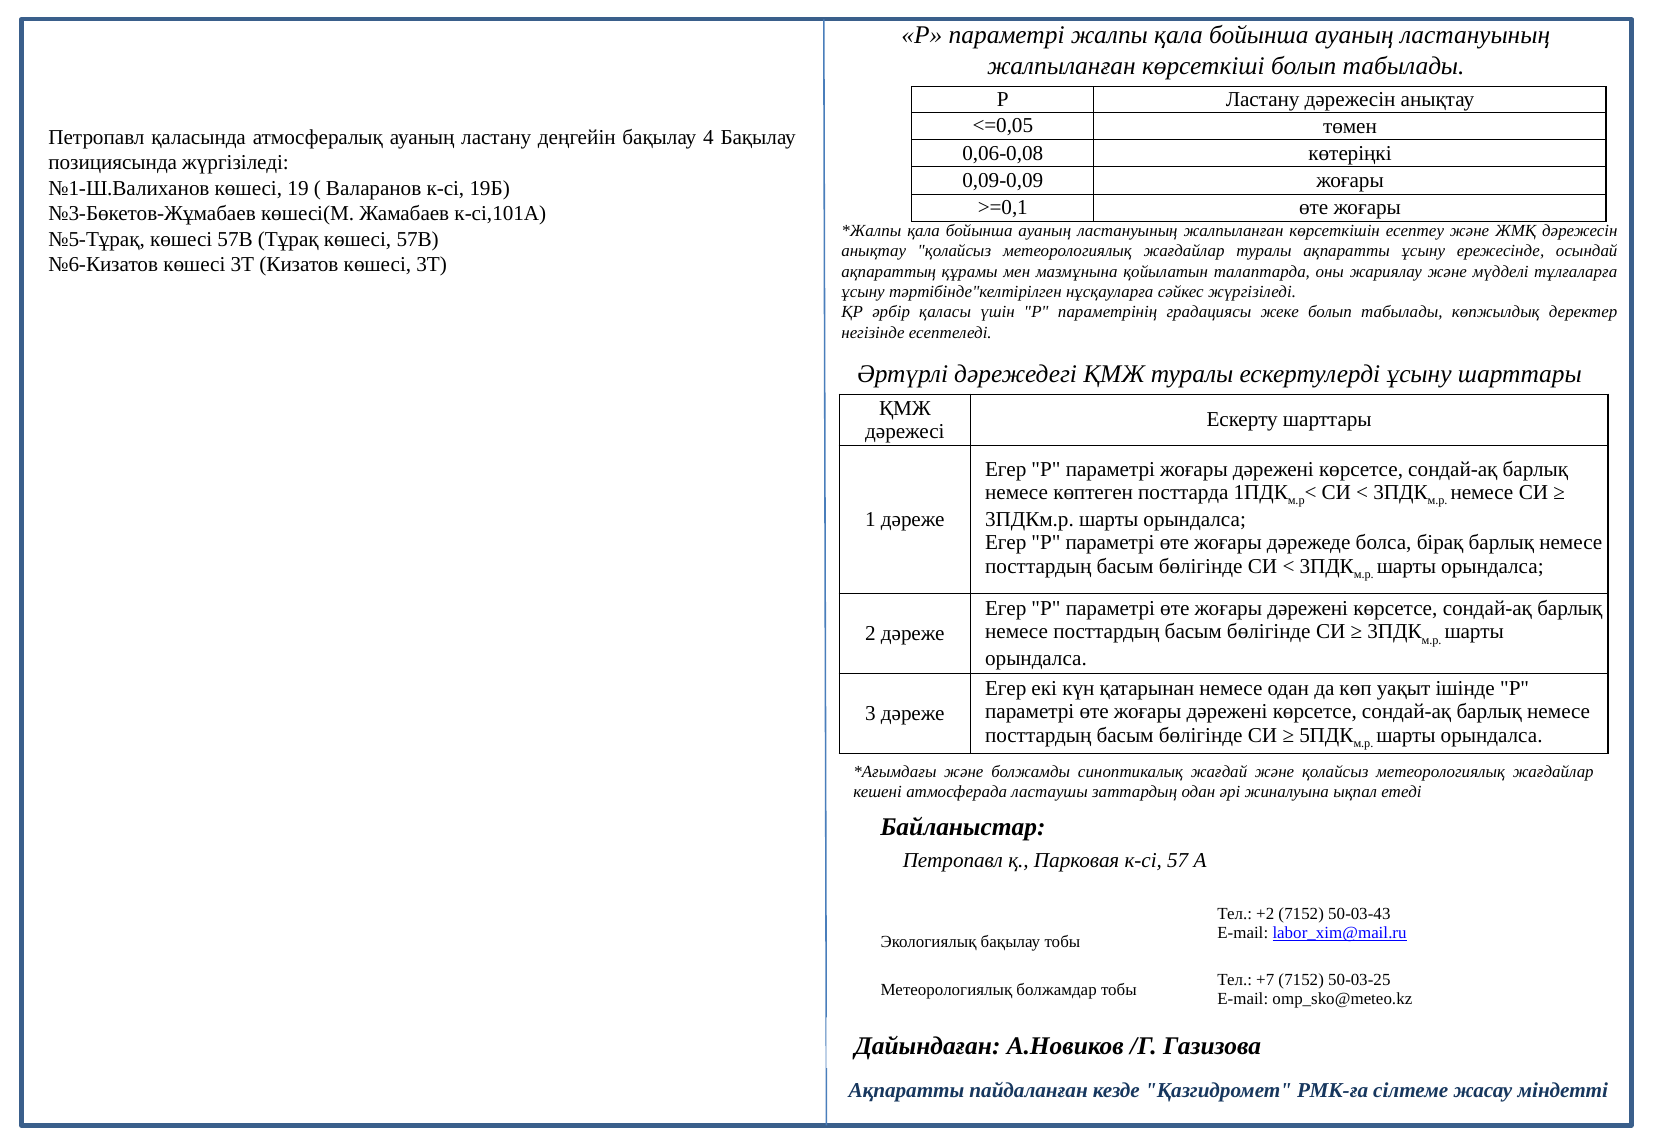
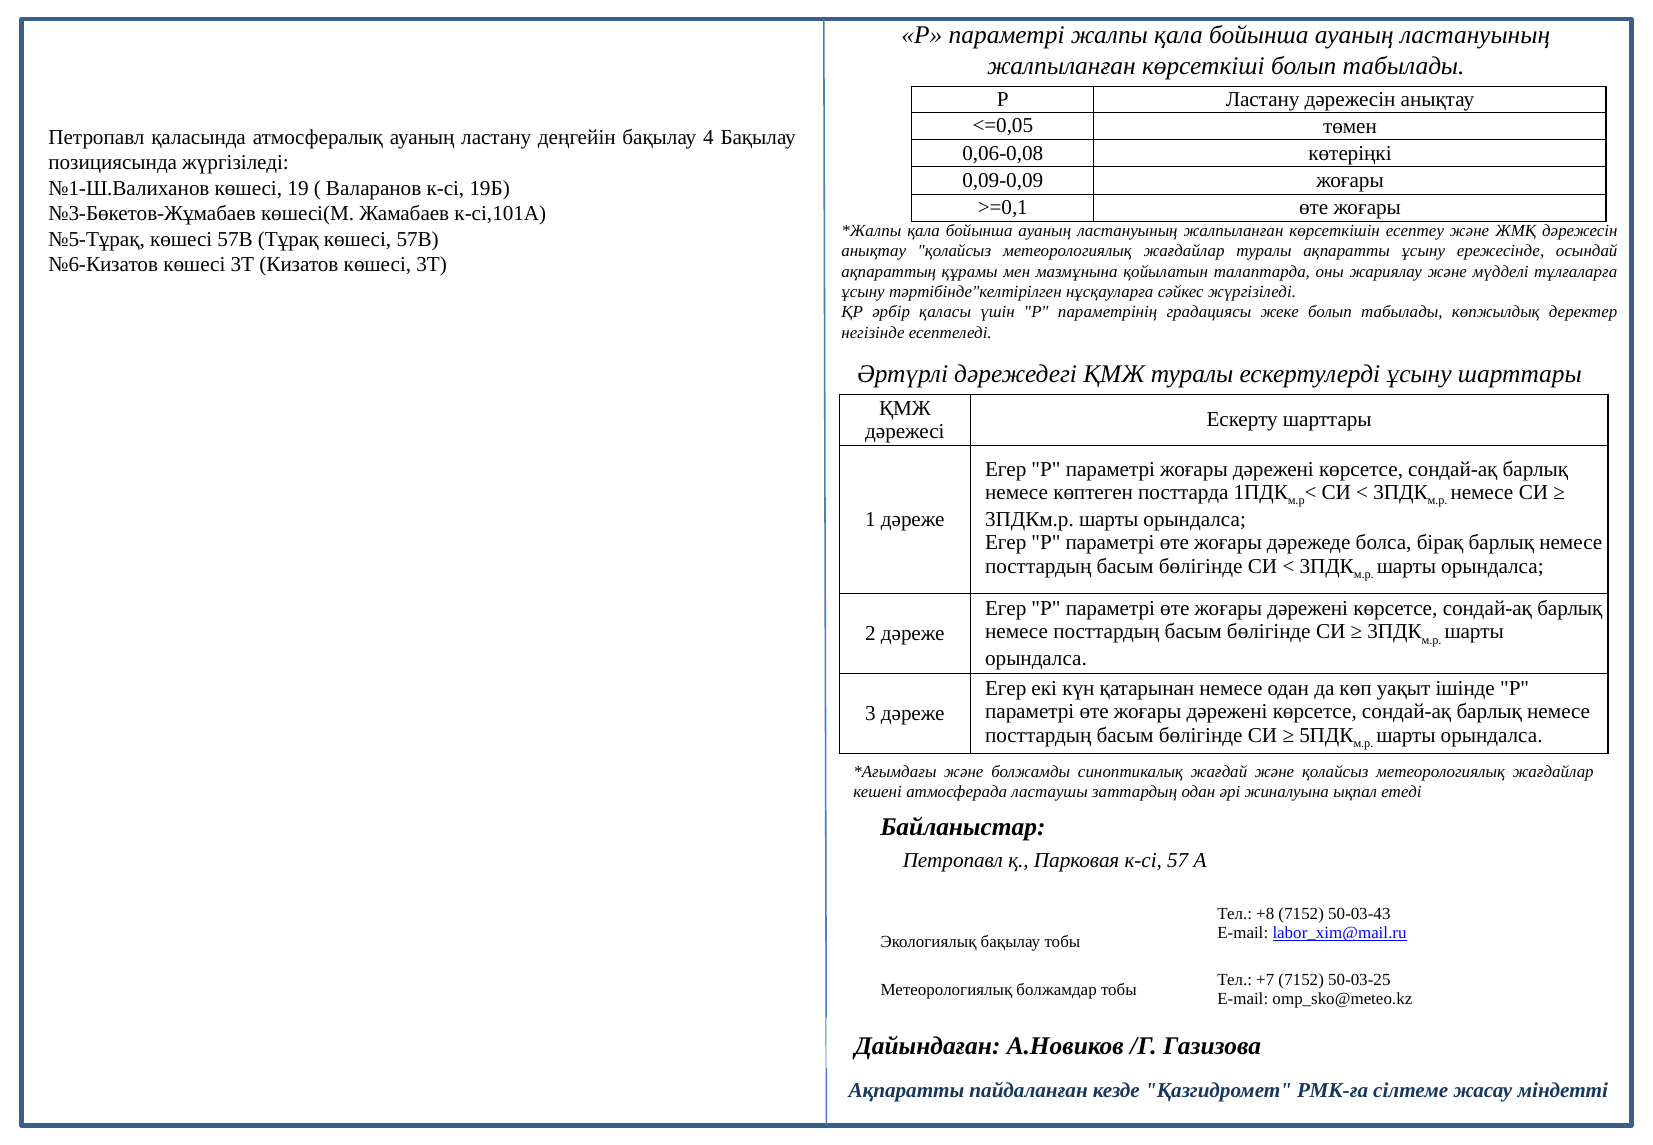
+2: +2 -> +8
